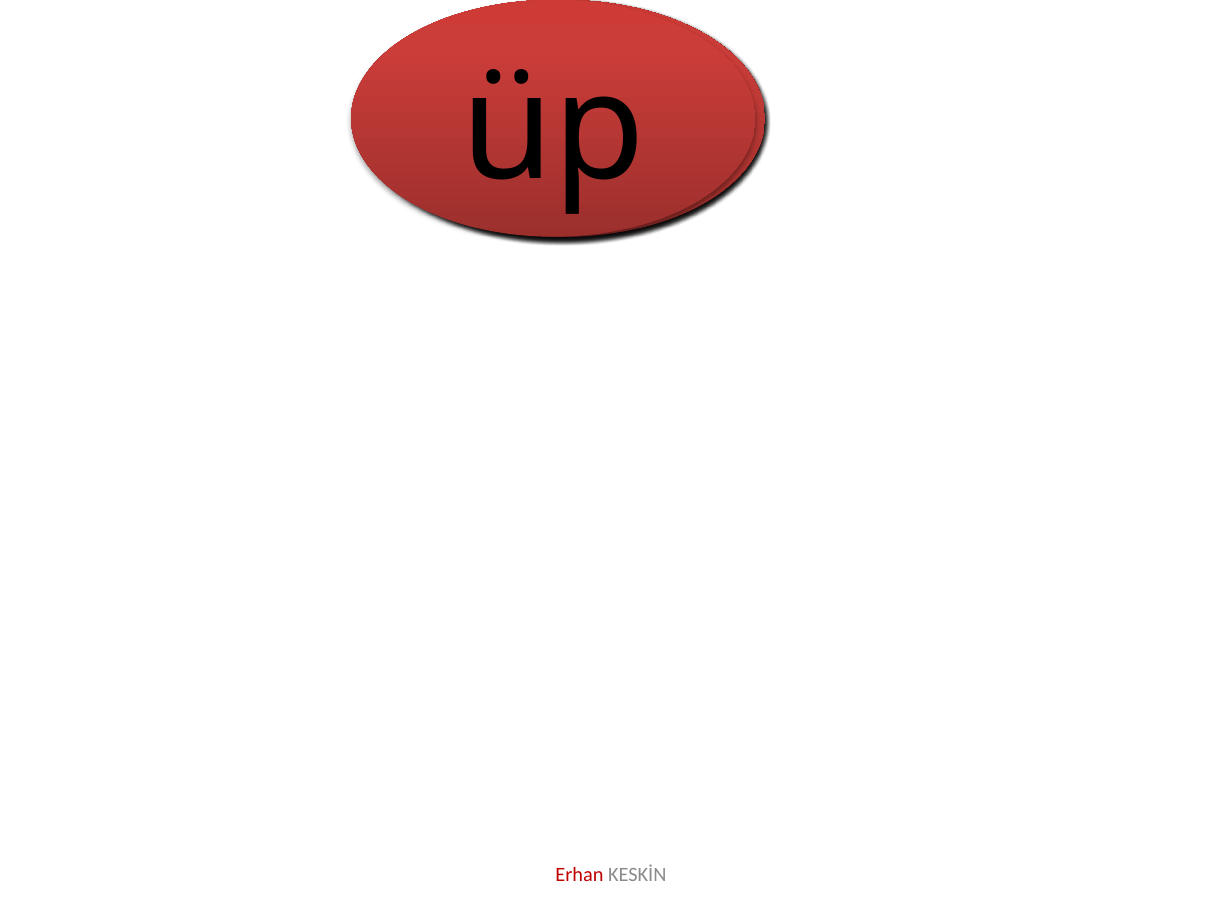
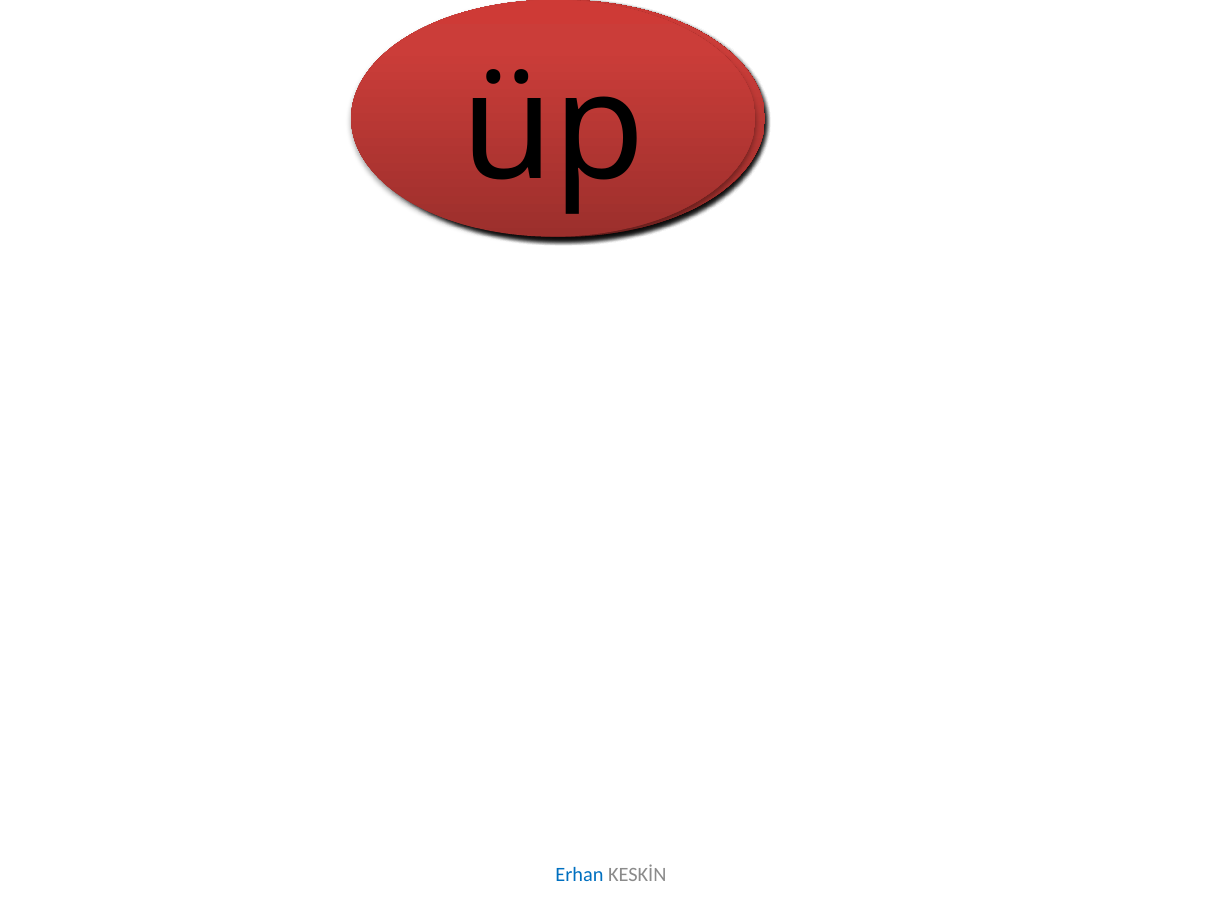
Erhan colour: red -> blue
